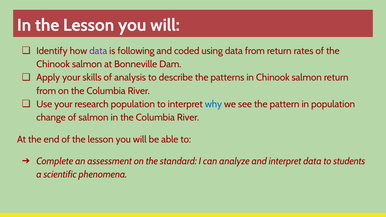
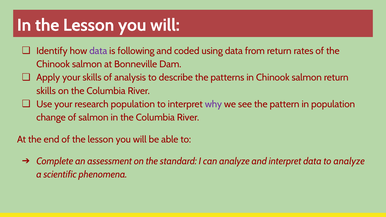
from at (46, 91): from -> skills
why colour: blue -> purple
to students: students -> analyze
